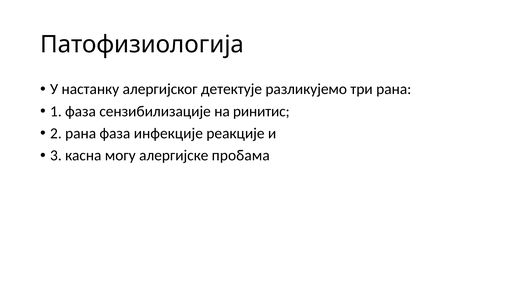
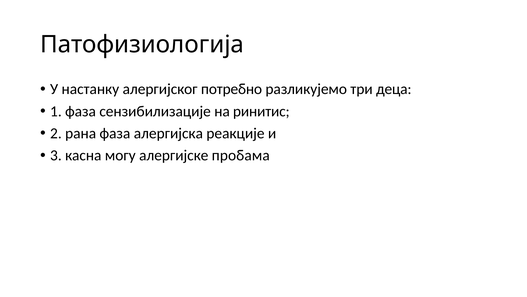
детектује: детектује -> потребно
три рана: рана -> деца
инфекције: инфекције -> алергијска
